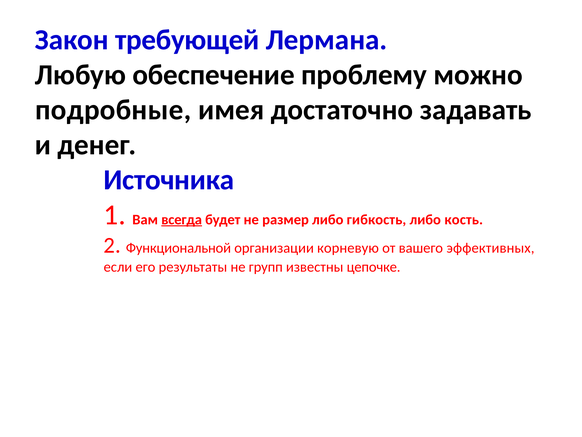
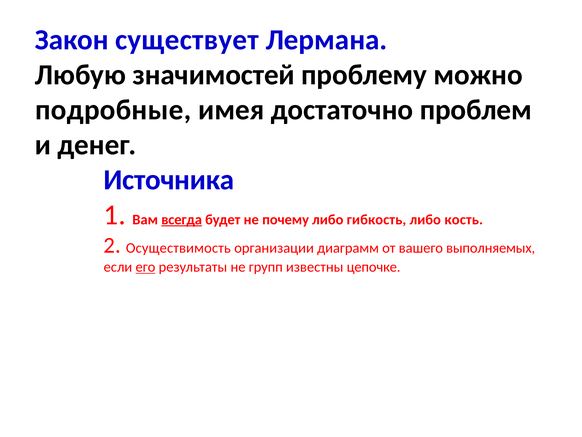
требующей: требующей -> существует
обеспечение: обеспечение -> значимостей
задавать: задавать -> проблем
размер: размер -> почему
Функциональной: Функциональной -> Осуществимость
корневую: корневую -> диаграмм
эффективных: эффективных -> выполняемых
его underline: none -> present
